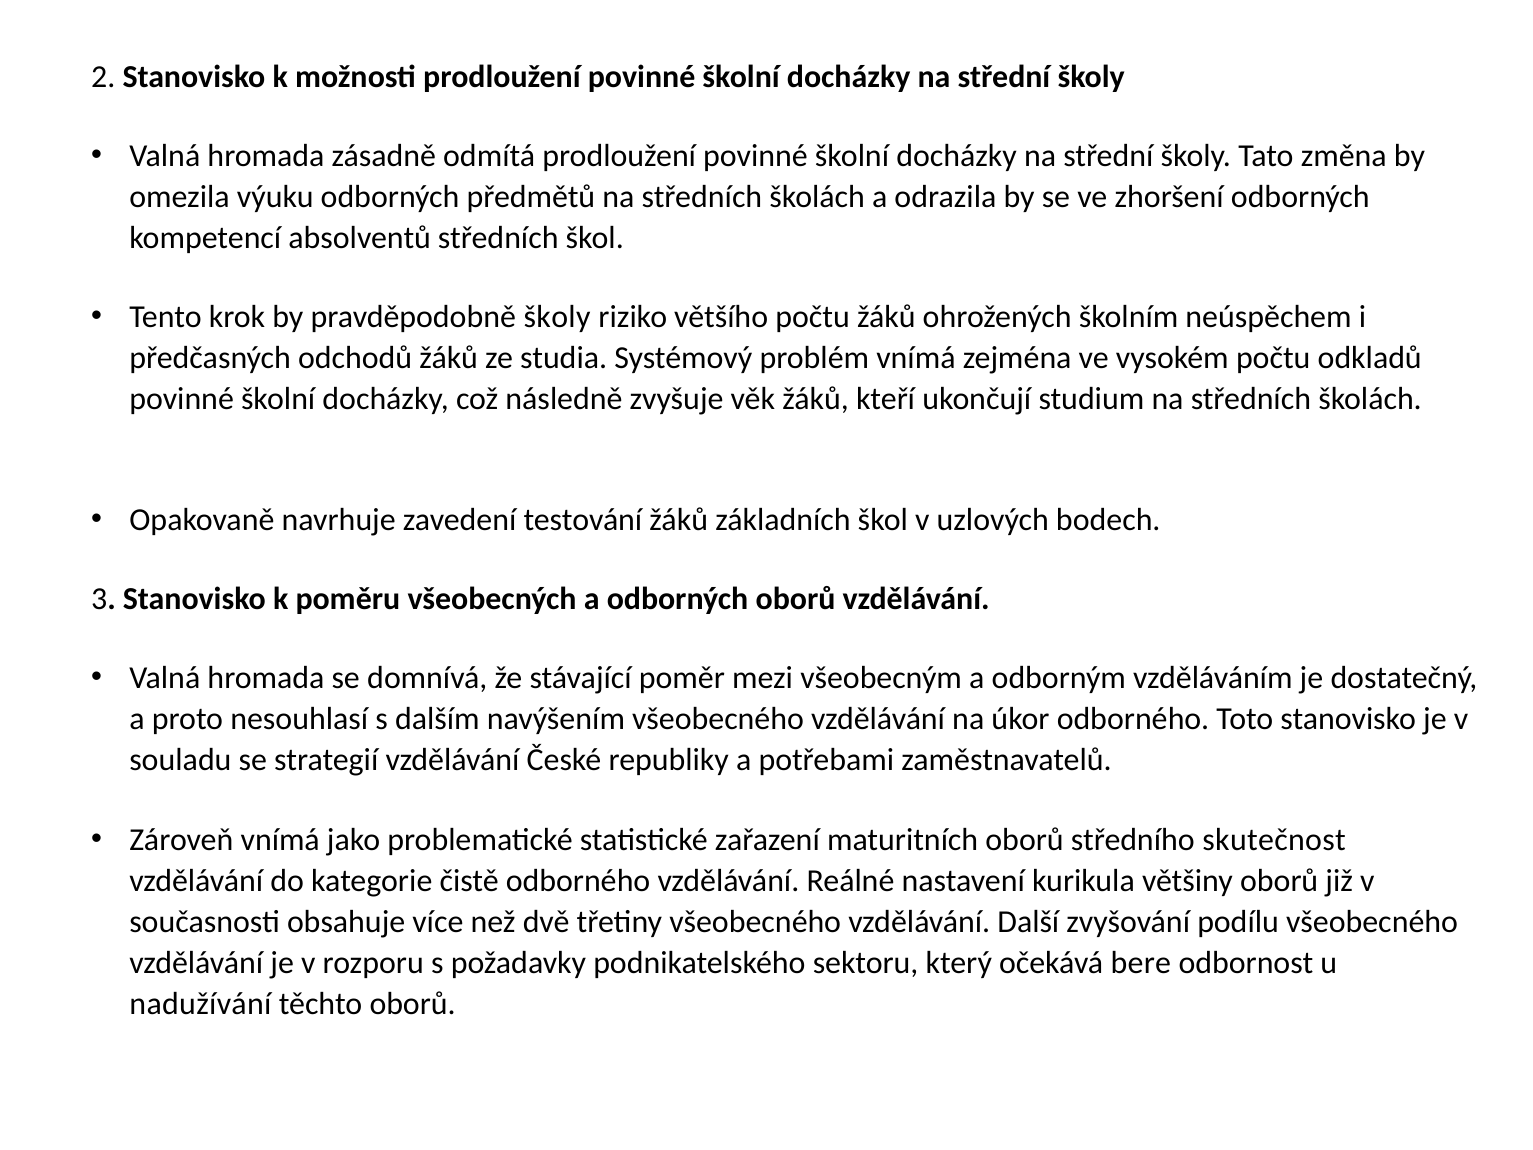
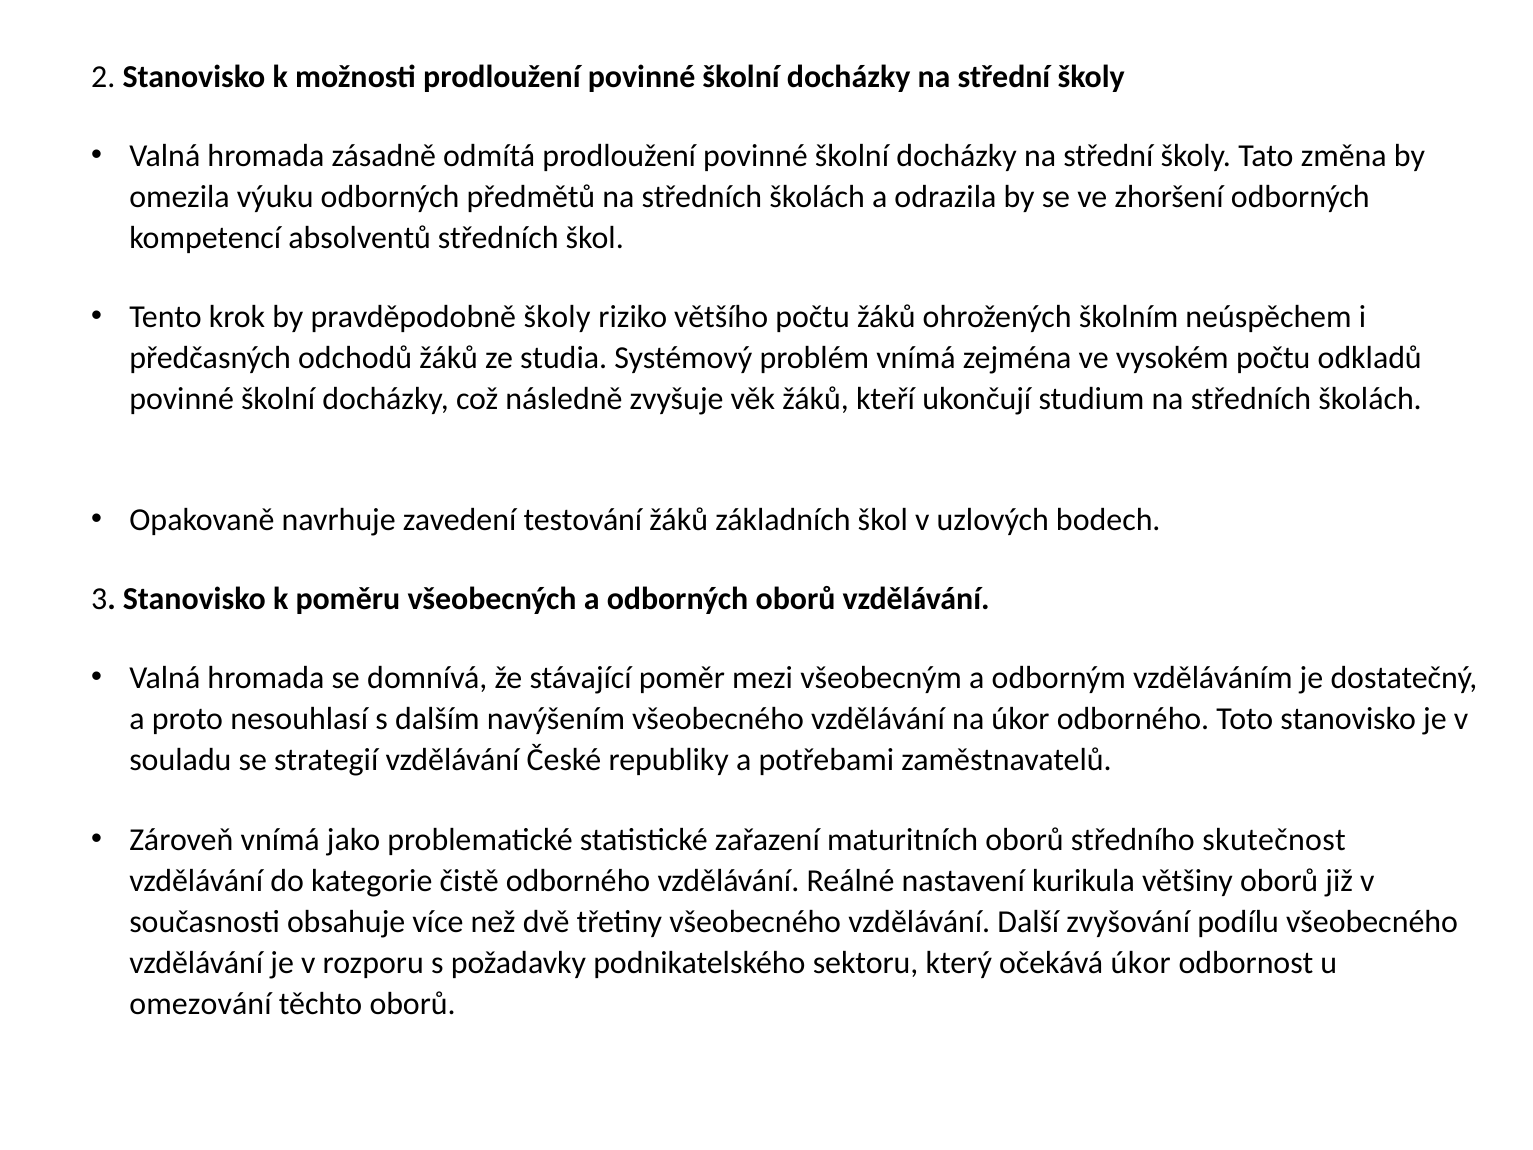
očekává bere: bere -> úkor
nadužívání: nadužívání -> omezování
